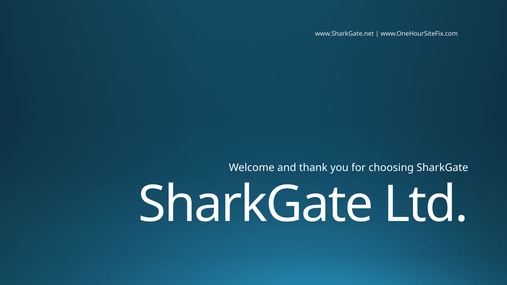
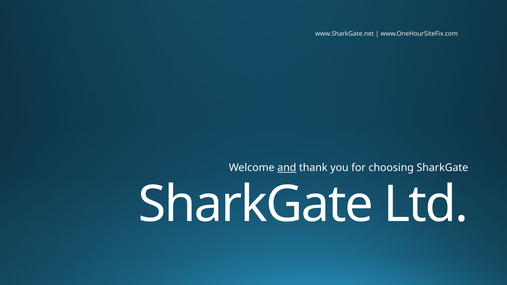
and underline: none -> present
